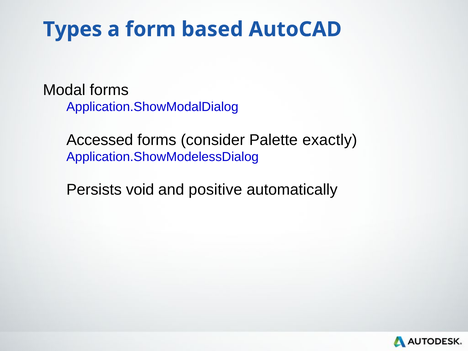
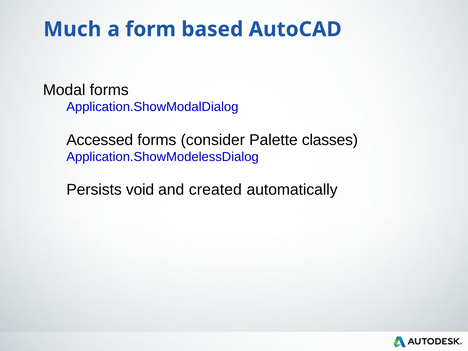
Types: Types -> Much
exactly: exactly -> classes
positive: positive -> created
